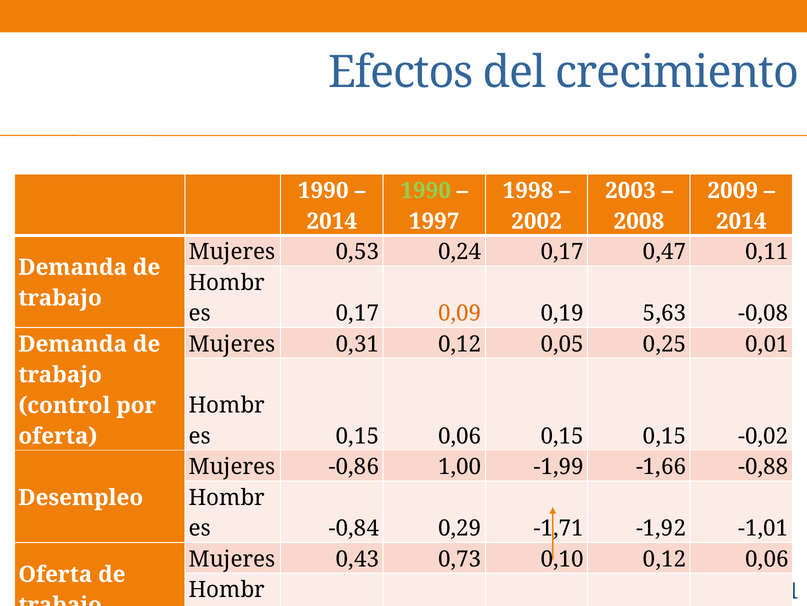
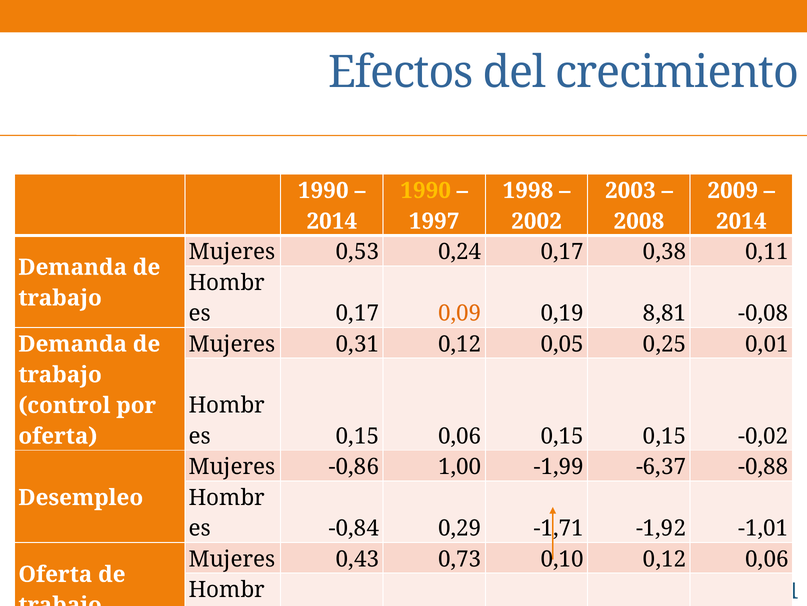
1990 at (426, 190) colour: light green -> yellow
0,47: 0,47 -> 0,38
5,63: 5,63 -> 8,81
-1,66: -1,66 -> -6,37
